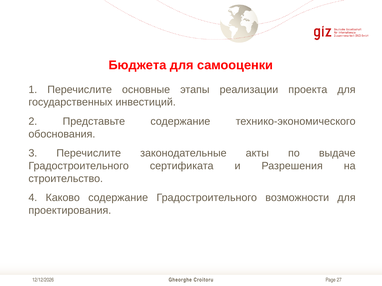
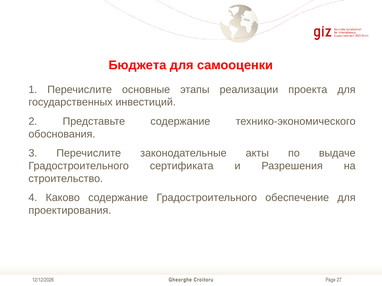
возможности: возможности -> обеспечение
